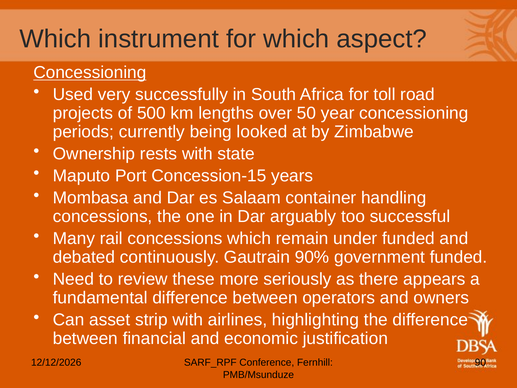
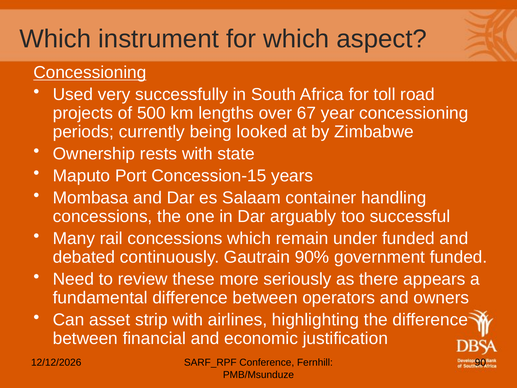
50: 50 -> 67
